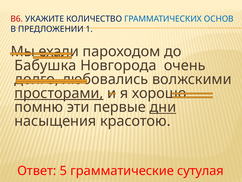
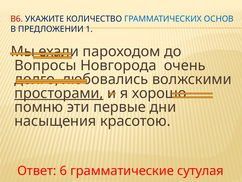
Бабушка: Бабушка -> Вопросы
дни underline: present -> none
5: 5 -> 6
